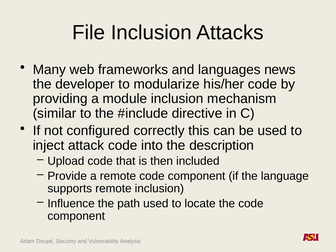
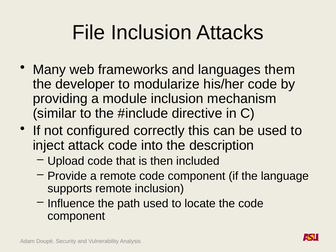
news: news -> them
